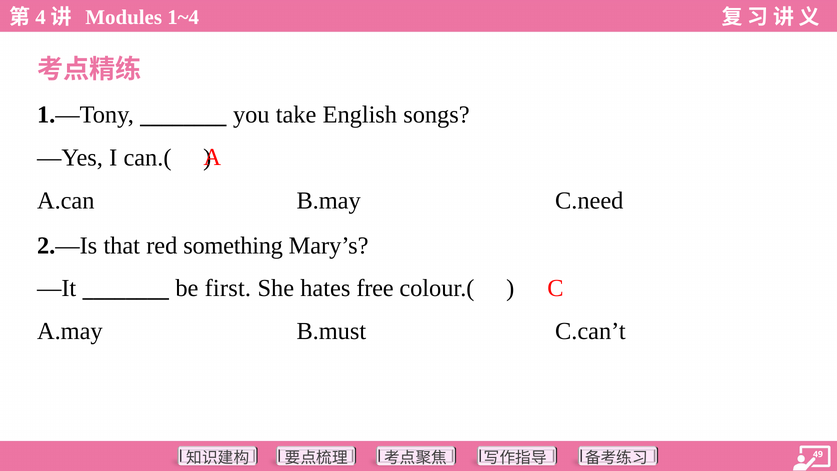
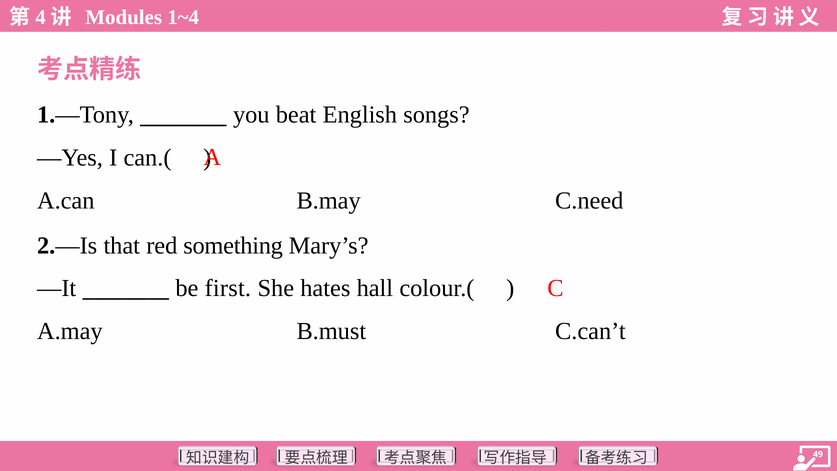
take: take -> beat
free: free -> hall
